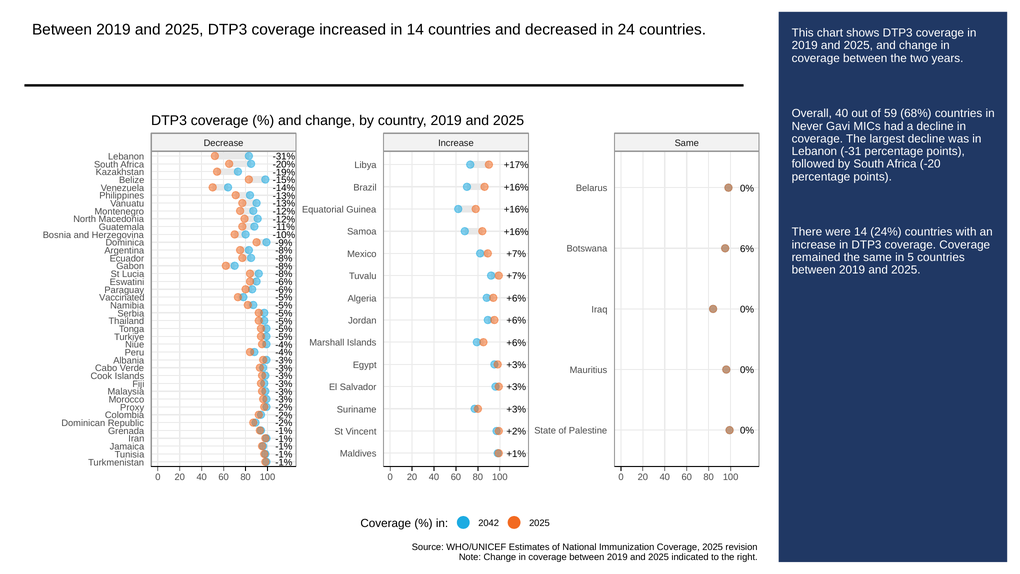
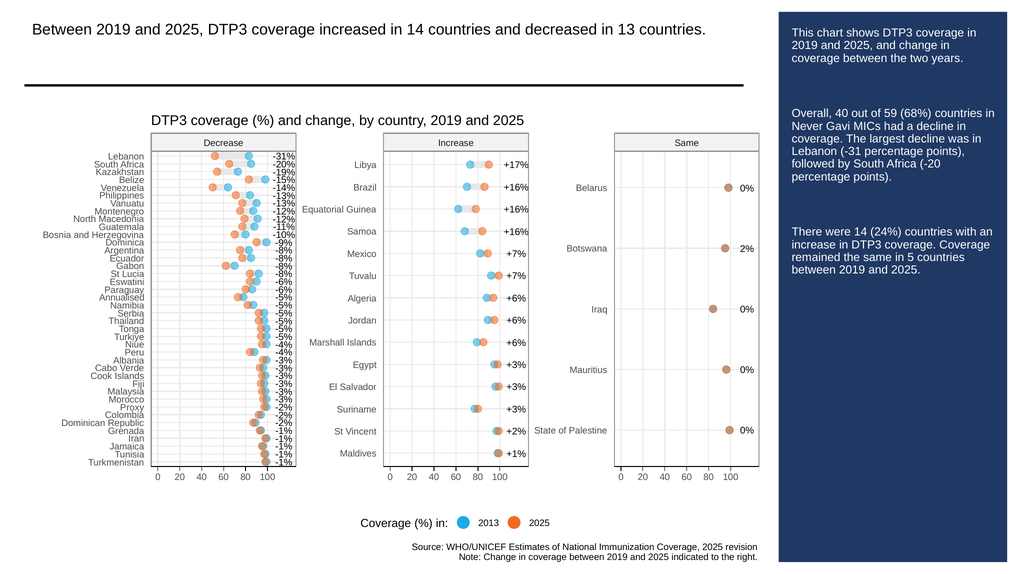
24: 24 -> 13
6%: 6% -> 2%
Vaccinated: Vaccinated -> Annualised
2042: 2042 -> 2013
